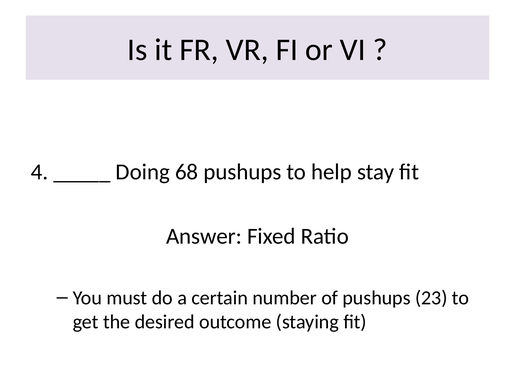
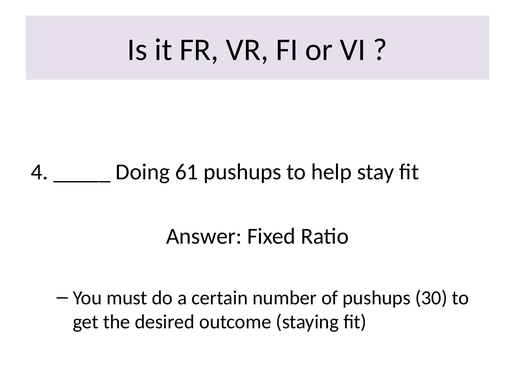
68: 68 -> 61
23: 23 -> 30
